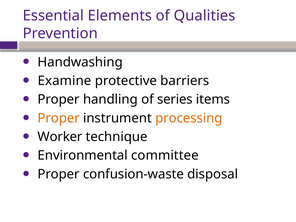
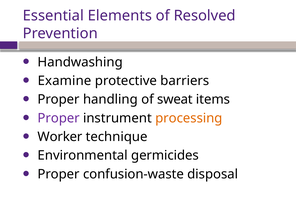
Qualities: Qualities -> Resolved
series: series -> sweat
Proper at (59, 118) colour: orange -> purple
committee: committee -> germicides
